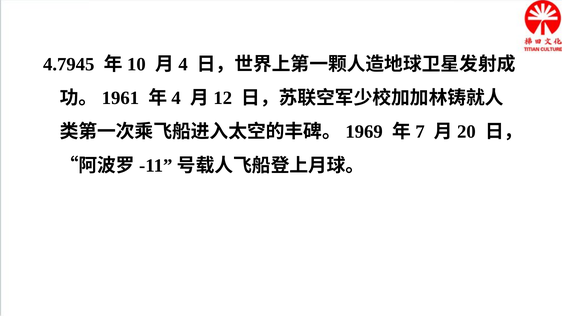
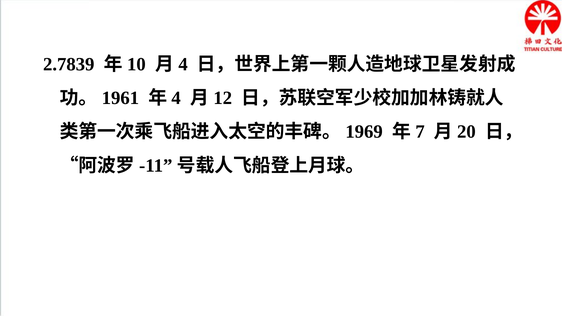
4.7945: 4.7945 -> 2.7839
